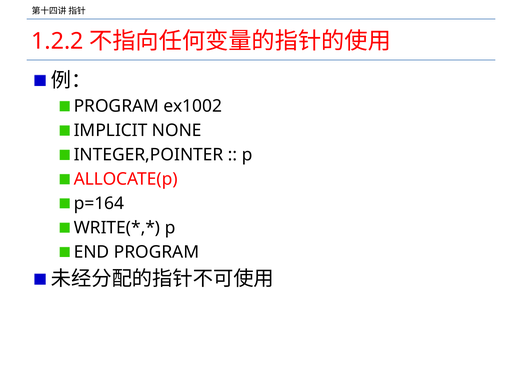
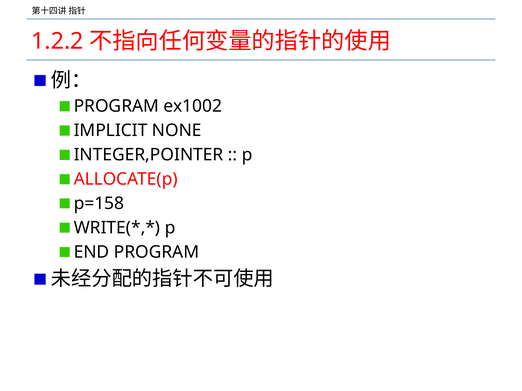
p=164: p=164 -> p=158
